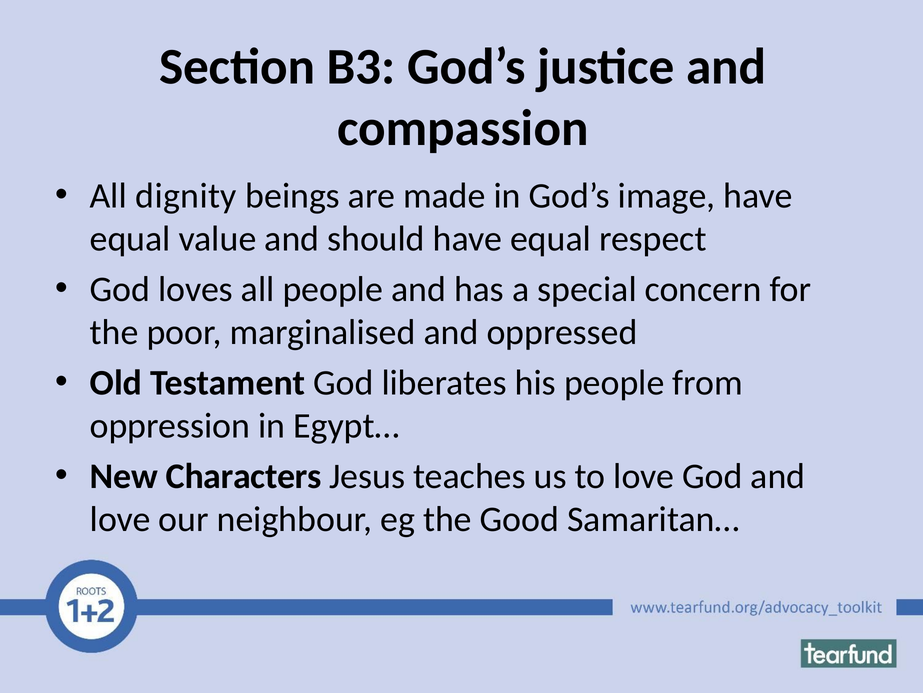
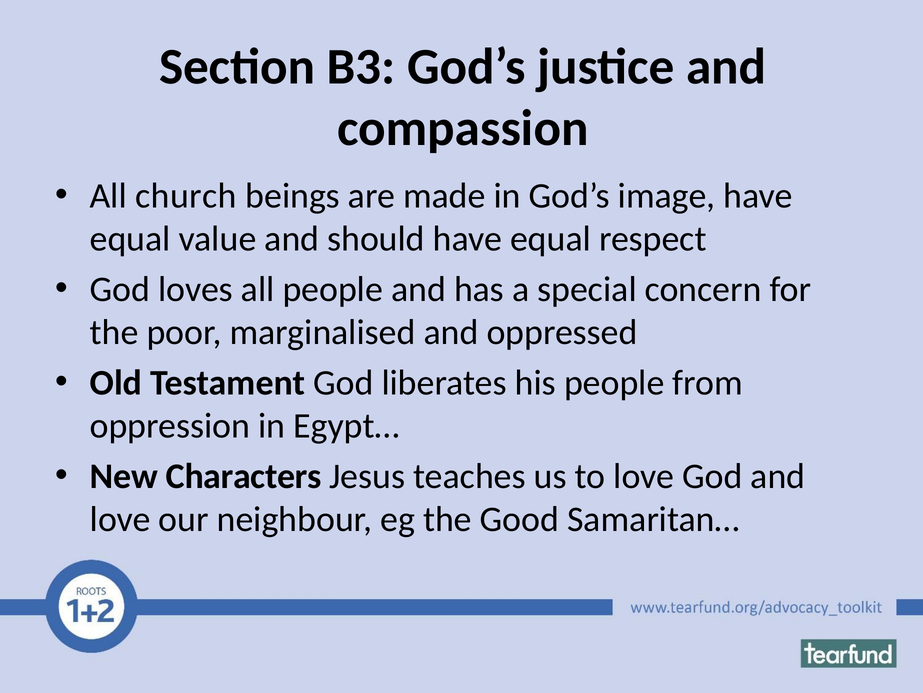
dignity: dignity -> church
